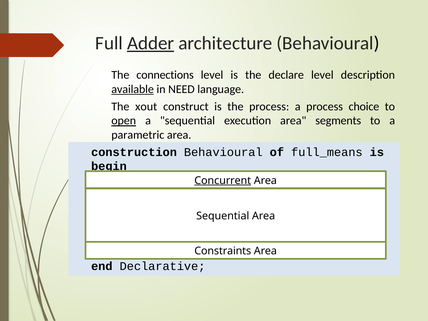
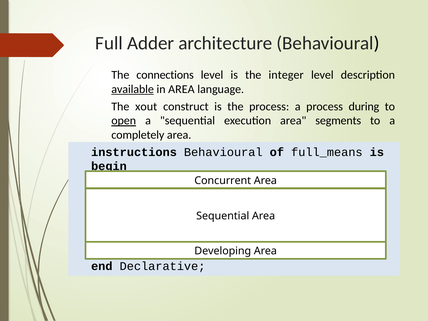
Adder underline: present -> none
declare: declare -> integer
in NEED: NEED -> AREA
choice: choice -> during
parametric: parametric -> completely
construction: construction -> instructions
Concurrent underline: present -> none
Constraints: Constraints -> Developing
